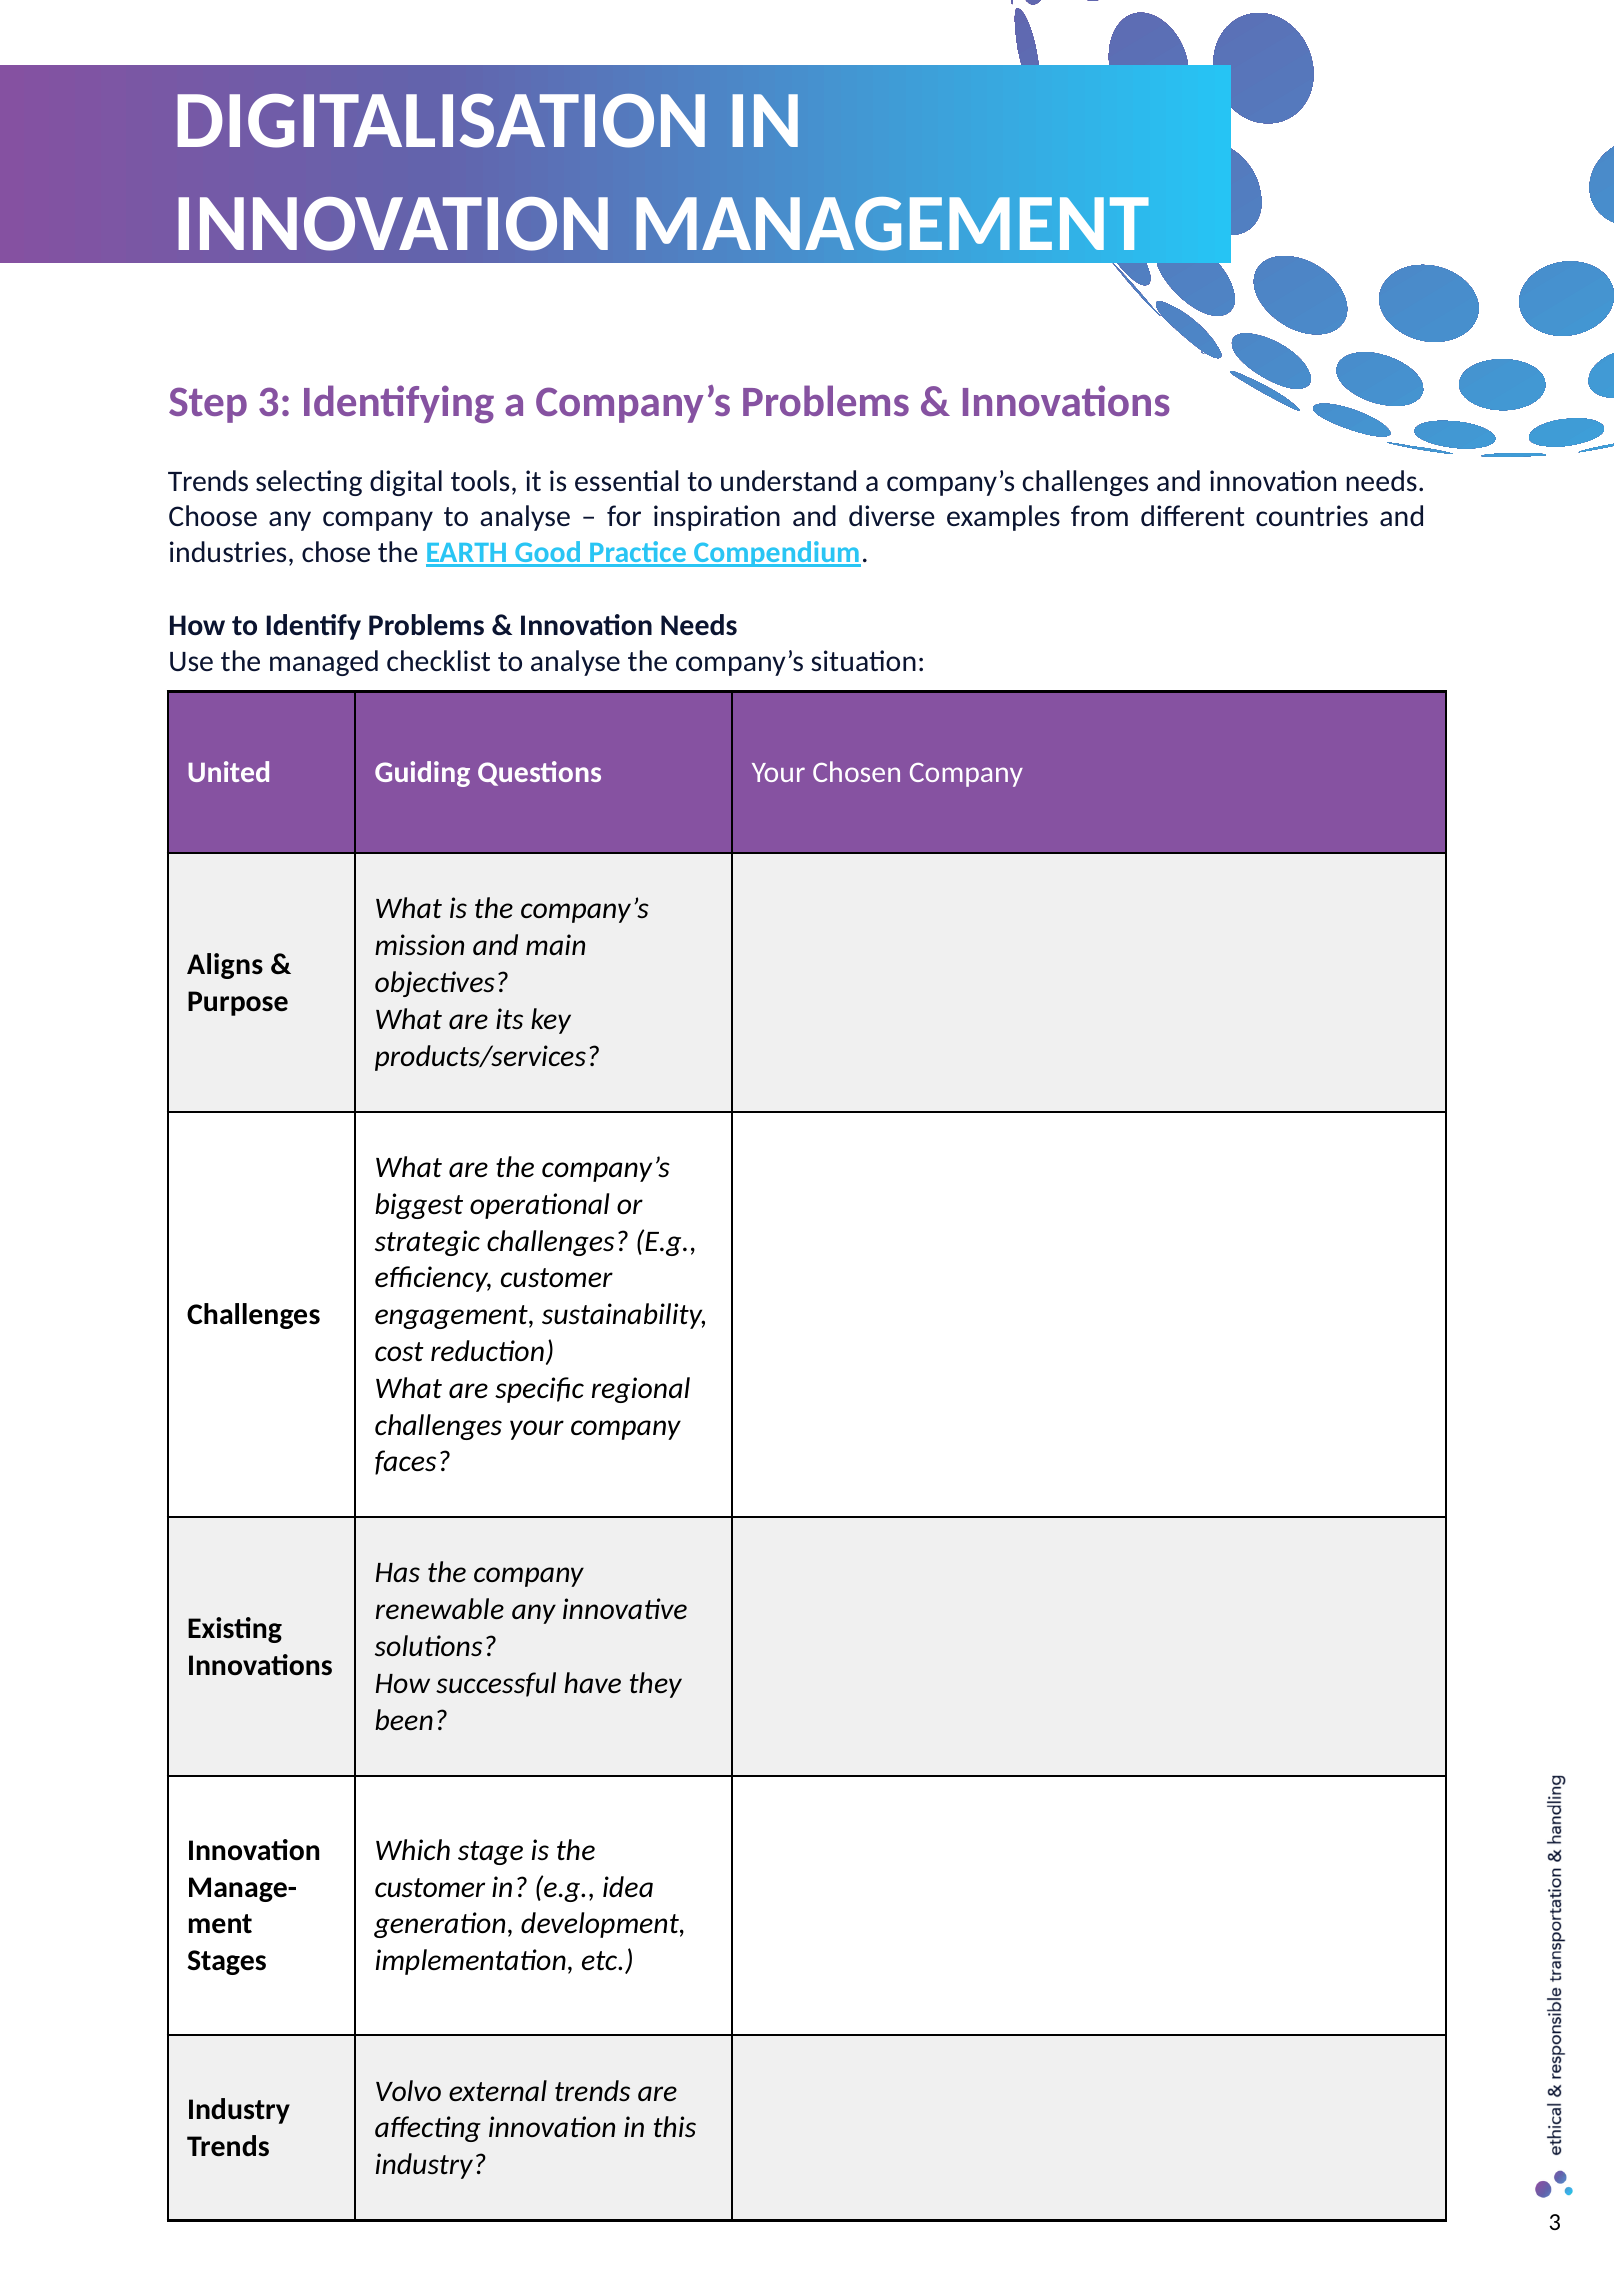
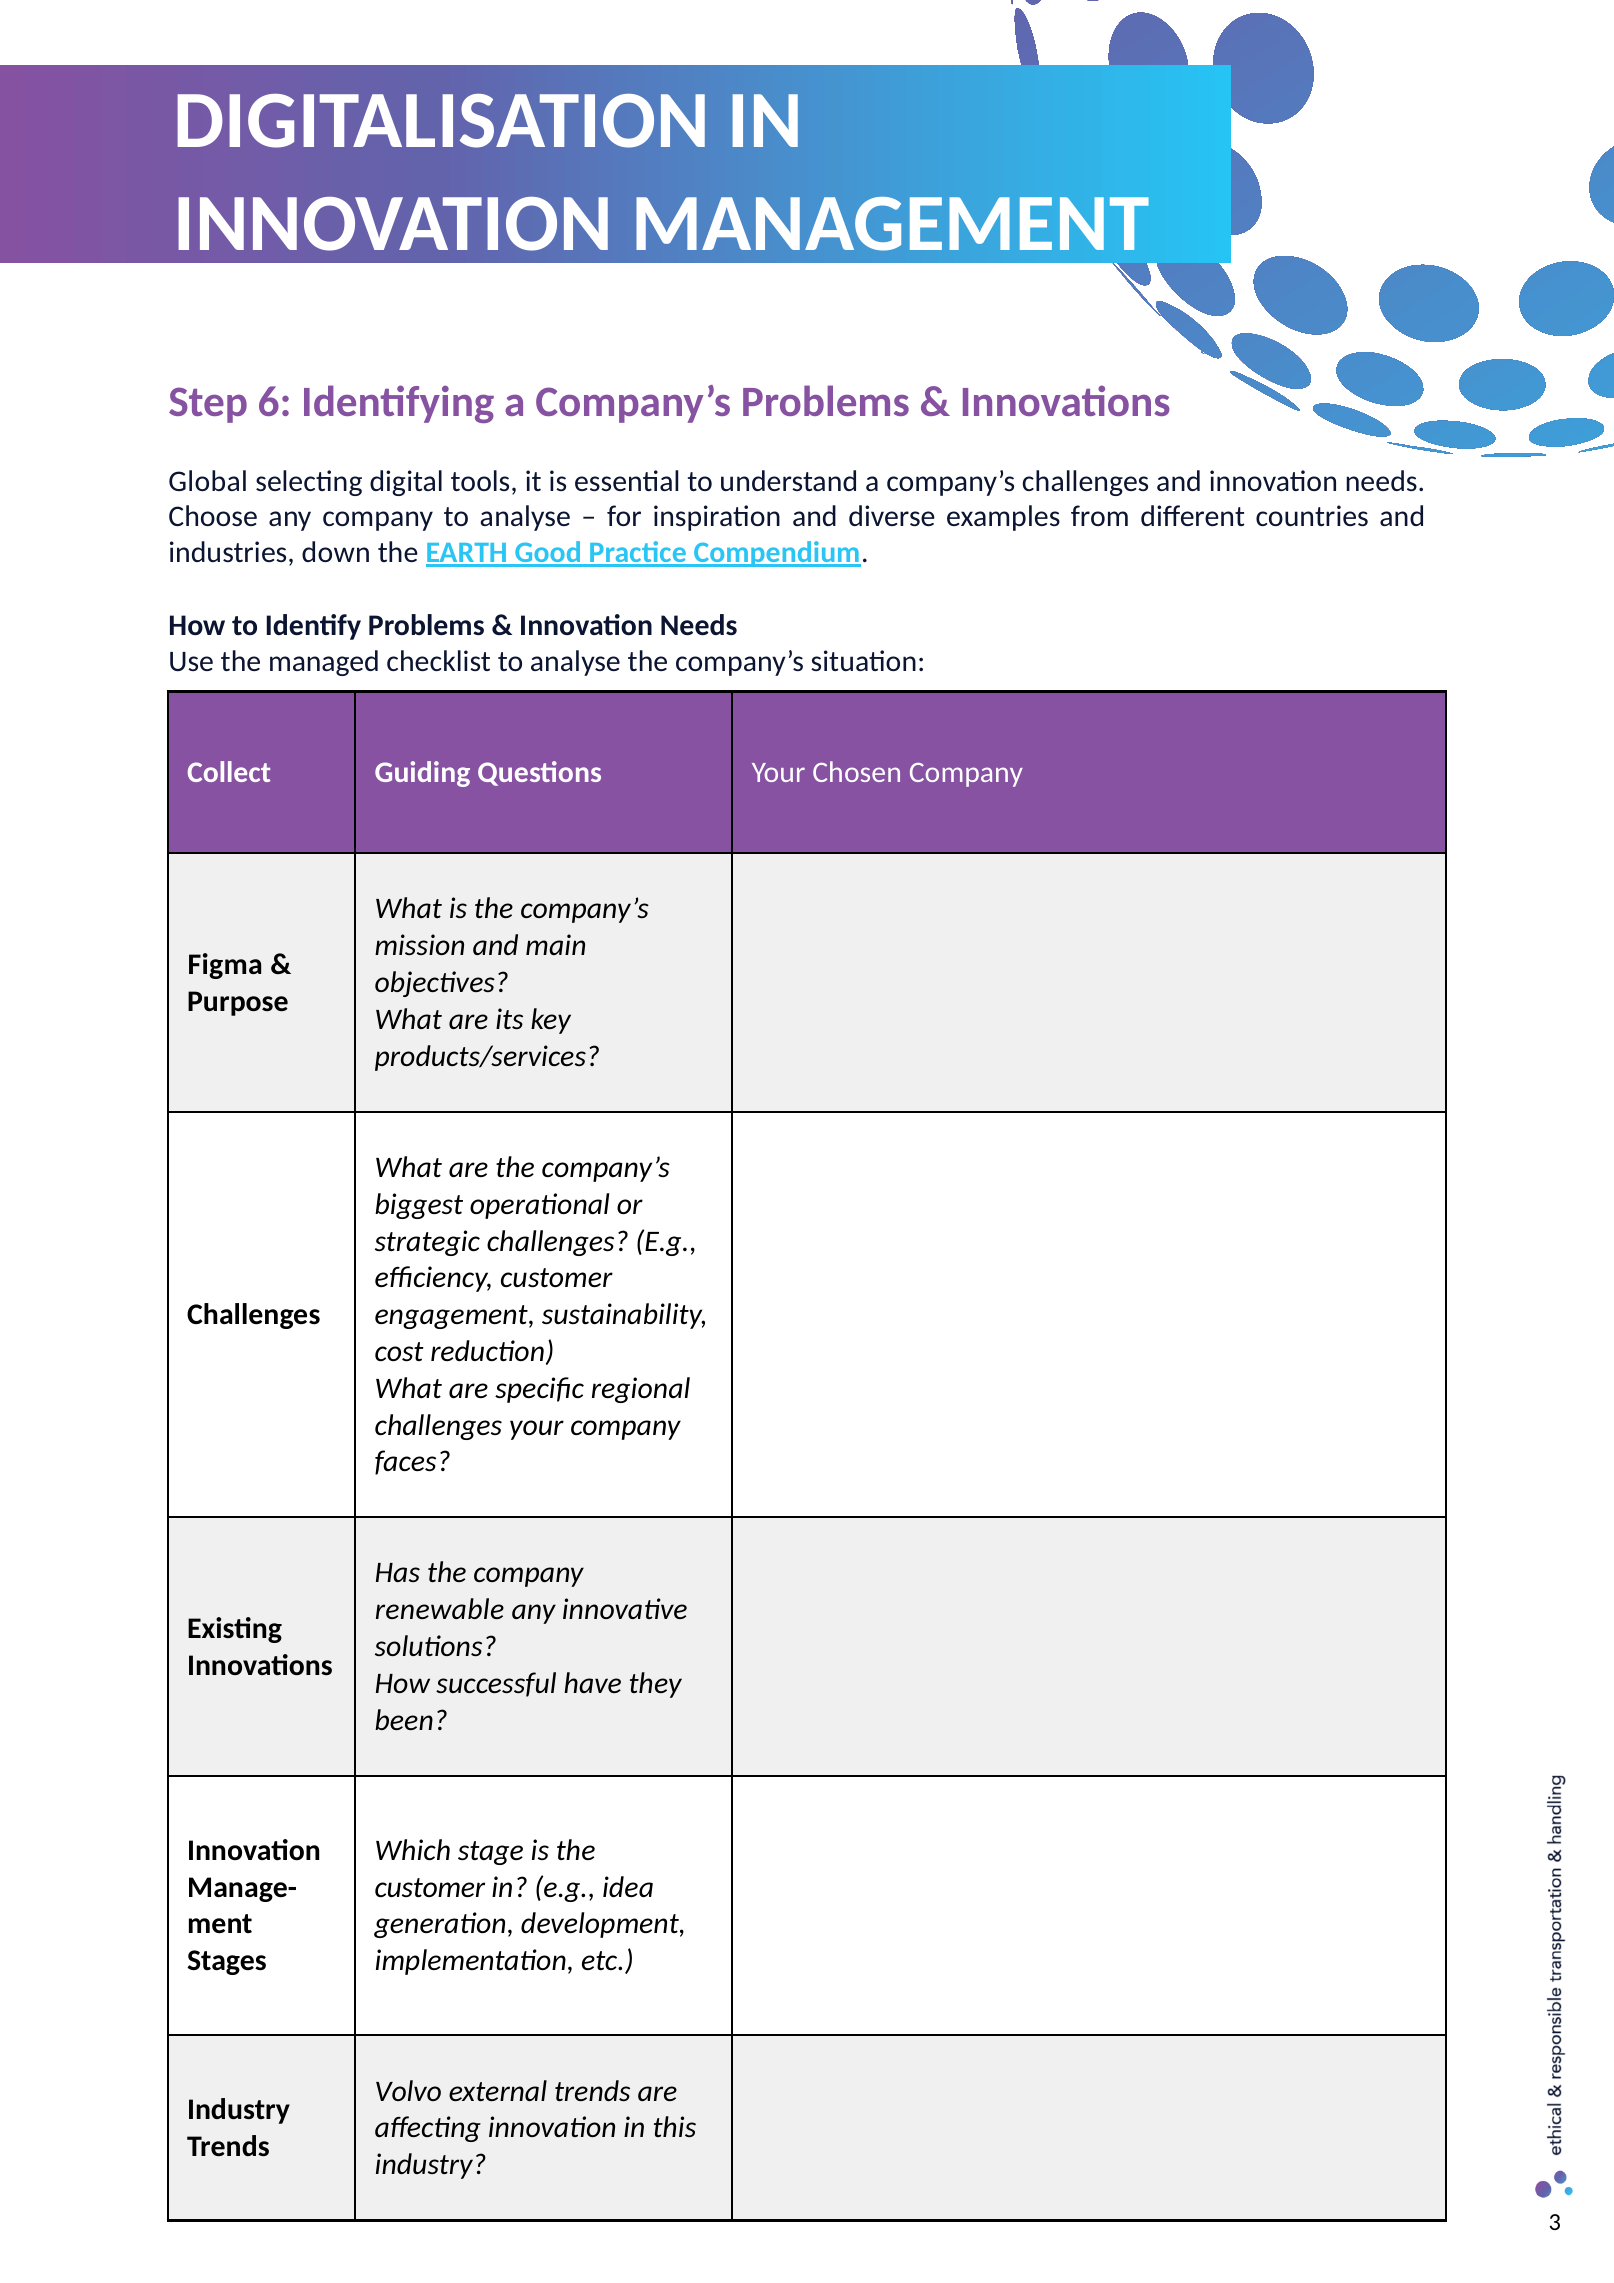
Step 3: 3 -> 6
Trends at (208, 481): Trends -> Global
chose: chose -> down
United: United -> Collect
Aligns: Aligns -> Figma
